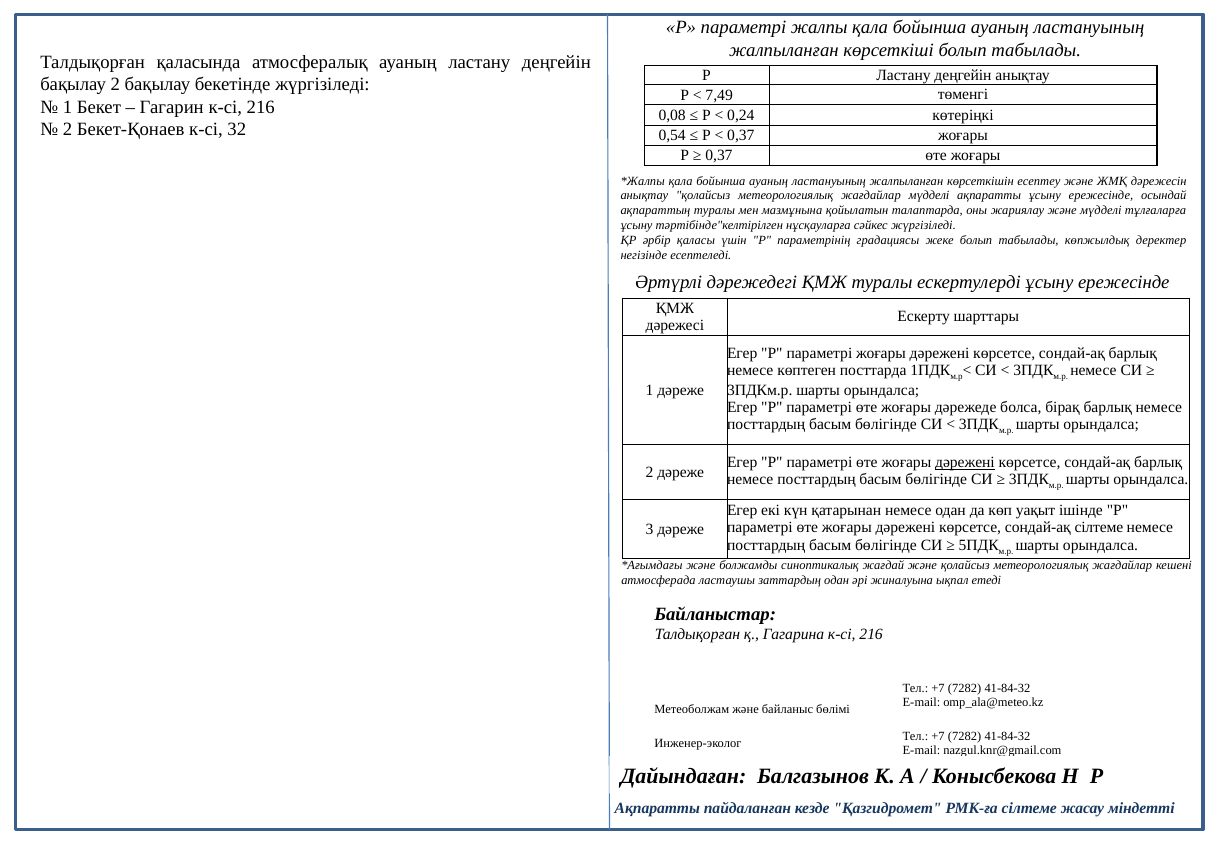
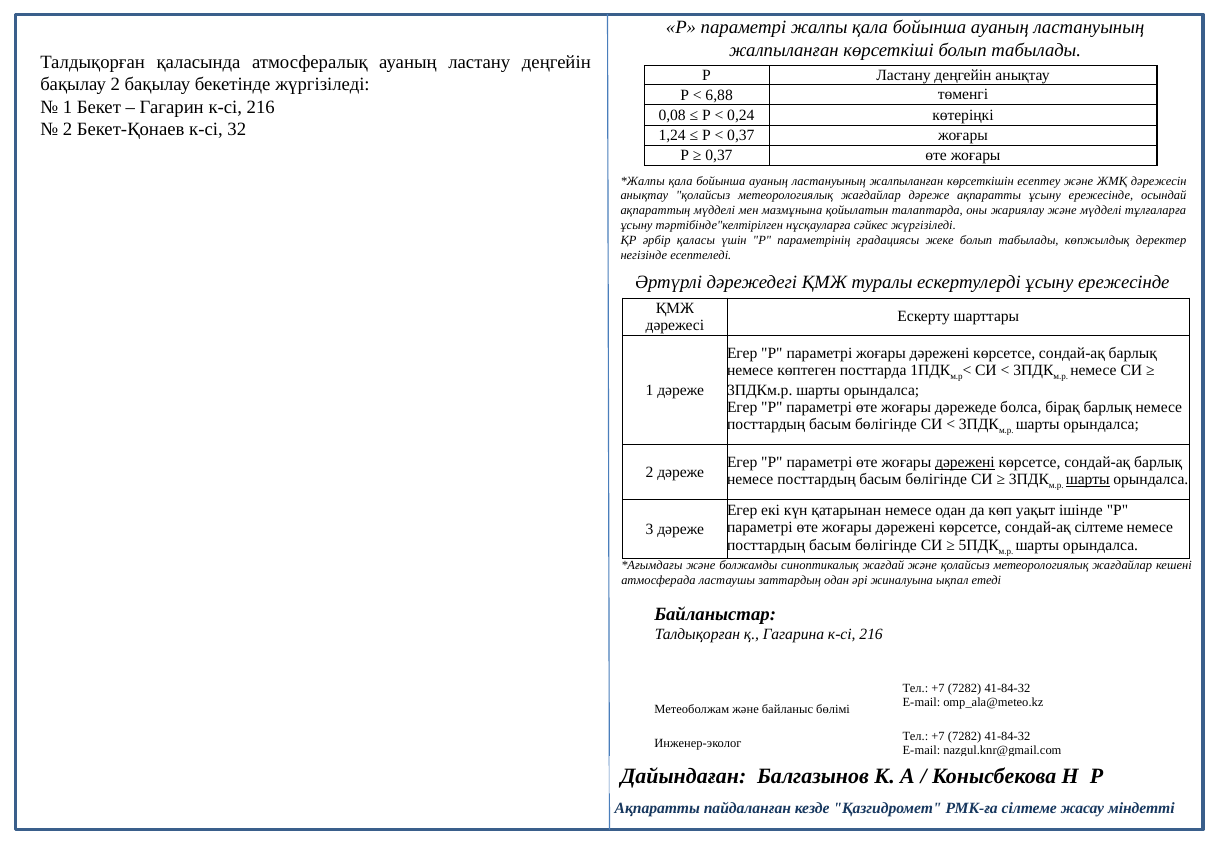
7,49: 7,49 -> 6,88
0,54: 0,54 -> 1,24
жағдайлар мүдделі: мүдделі -> дәреже
ақпараттың туралы: туралы -> мүдделі
шарты at (1088, 479) underline: none -> present
